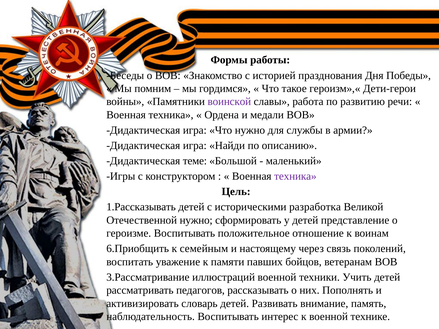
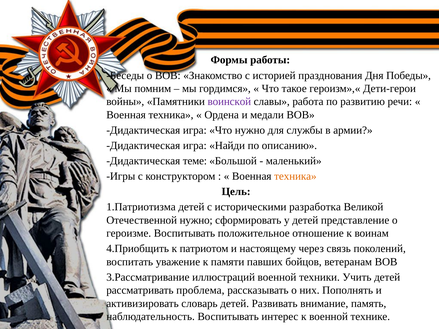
техника at (295, 176) colour: purple -> orange
1.Рассказывать: 1.Рассказывать -> 1.Патриотизма
6.Приобщить: 6.Приобщить -> 4.Приобщить
семейным: семейным -> патриотом
педагогов: педагогов -> проблема
